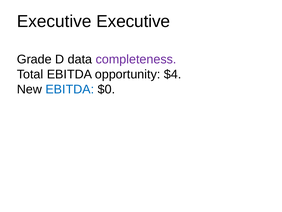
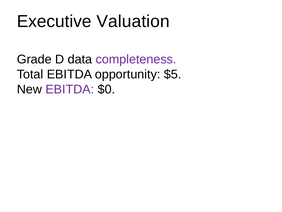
Executive Executive: Executive -> Valuation
$4: $4 -> $5
EBITDA at (70, 89) colour: blue -> purple
